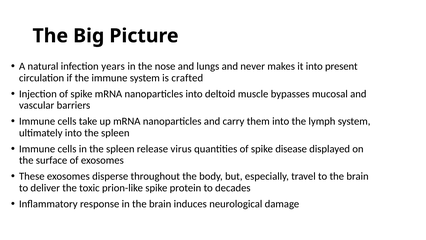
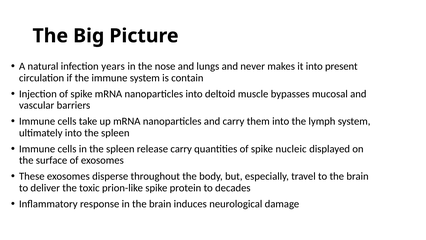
crafted: crafted -> contain
release virus: virus -> carry
disease: disease -> nucleic
